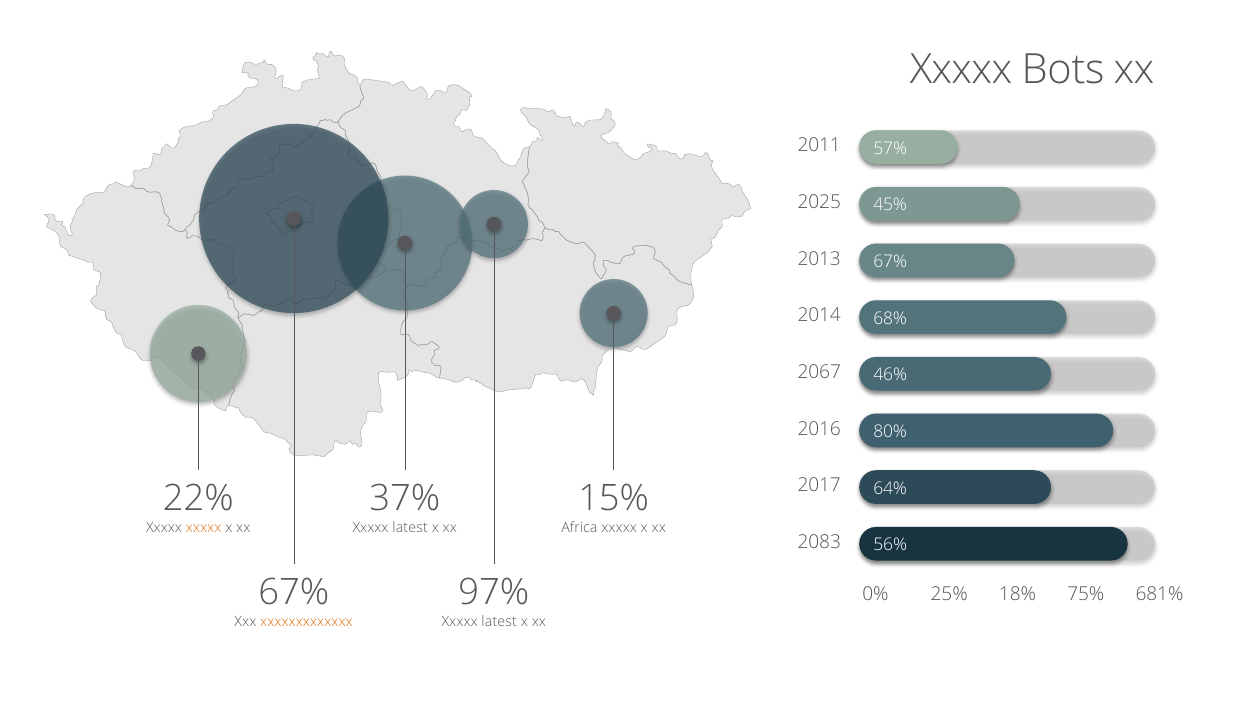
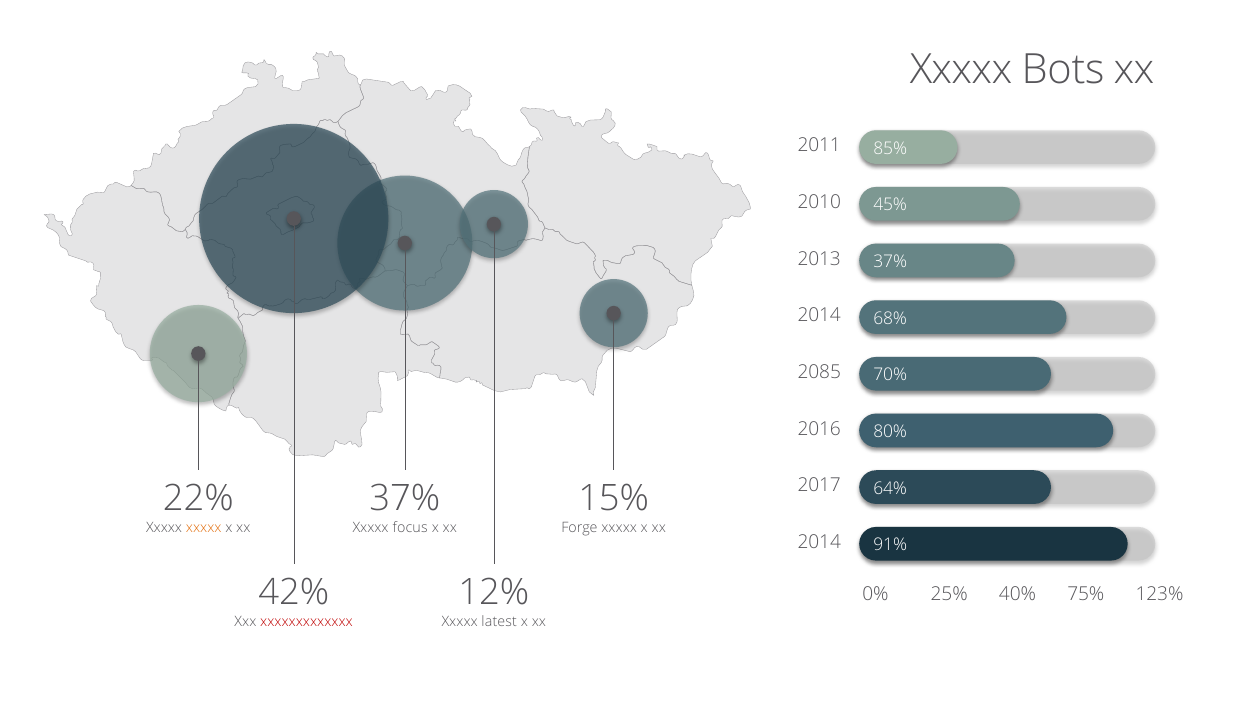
57%: 57% -> 85%
2025: 2025 -> 2010
67% at (890, 262): 67% -> 37%
2067: 2067 -> 2085
46%: 46% -> 70%
latest at (410, 528): latest -> focus
Africa: Africa -> Forge
2083 at (819, 542): 2083 -> 2014
56%: 56% -> 91%
67% at (294, 593): 67% -> 42%
97%: 97% -> 12%
18%: 18% -> 40%
681%: 681% -> 123%
xxxxxxxxxxxxx colour: orange -> red
